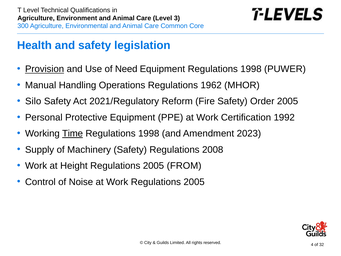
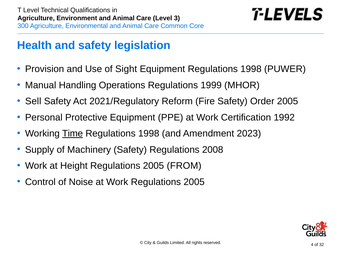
Provision underline: present -> none
Need: Need -> Sight
1962: 1962 -> 1999
Silo: Silo -> Sell
